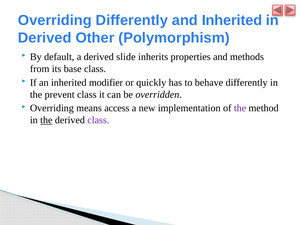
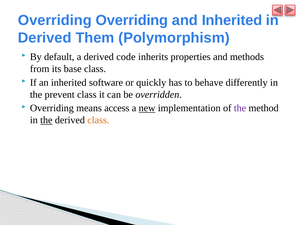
Overriding Differently: Differently -> Overriding
Other: Other -> Them
slide: slide -> code
modifier: modifier -> software
new underline: none -> present
class at (98, 120) colour: purple -> orange
